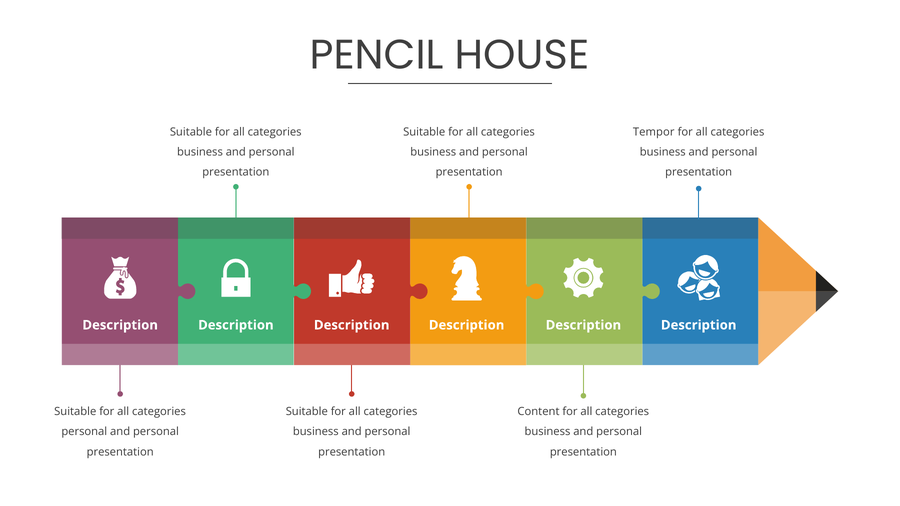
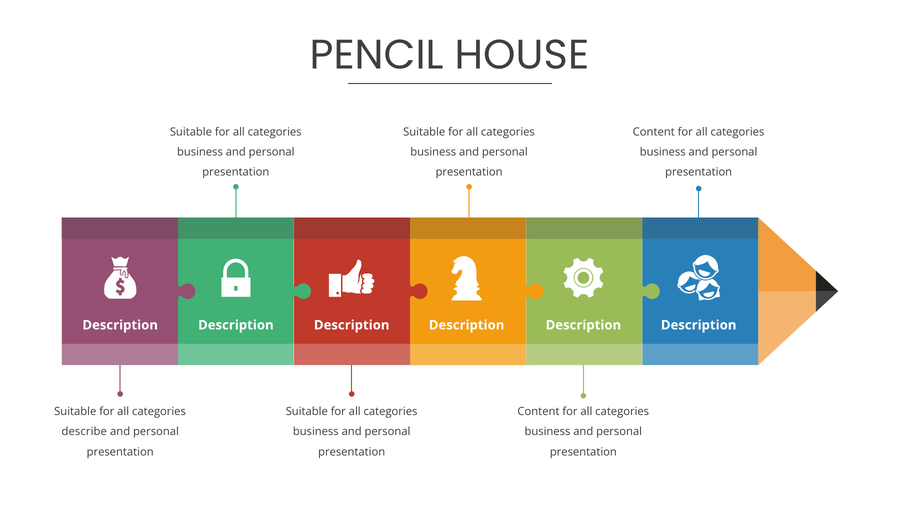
Tempor at (654, 132): Tempor -> Content
personal at (84, 432): personal -> describe
